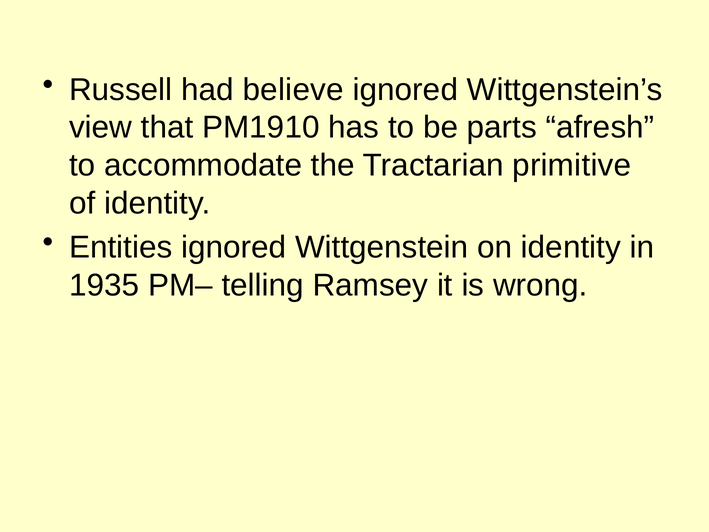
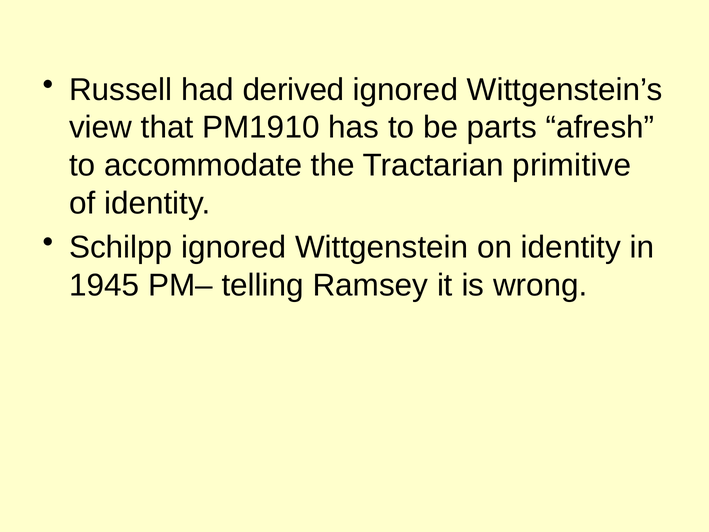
believe: believe -> derived
Entities: Entities -> Schilpp
1935: 1935 -> 1945
